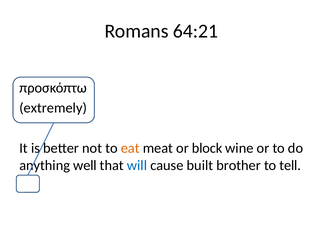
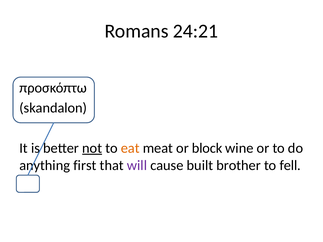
64:21: 64:21 -> 24:21
extremely: extremely -> skandalon
not underline: none -> present
well: well -> first
will colour: blue -> purple
tell: tell -> fell
